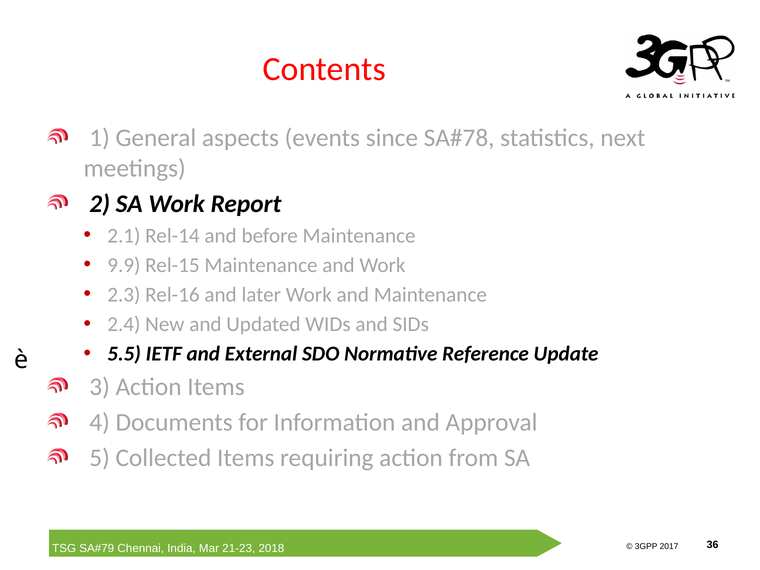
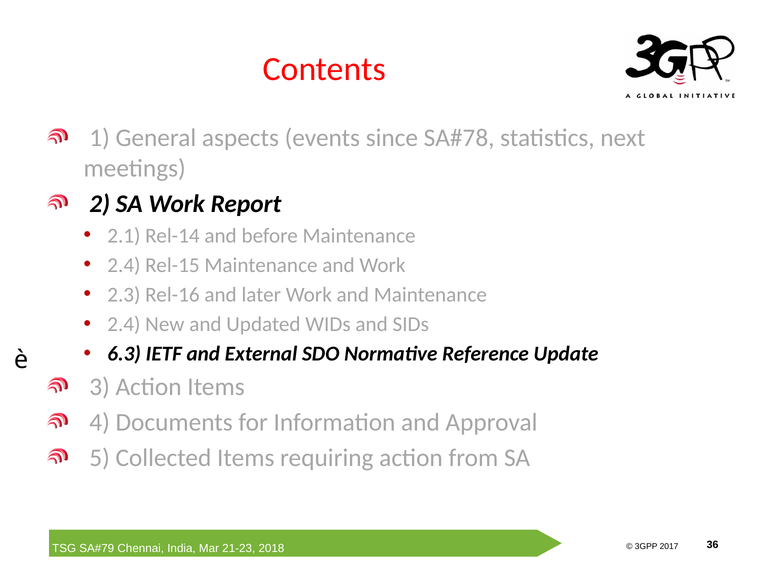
9.9 at (124, 265): 9.9 -> 2.4
5.5: 5.5 -> 6.3
